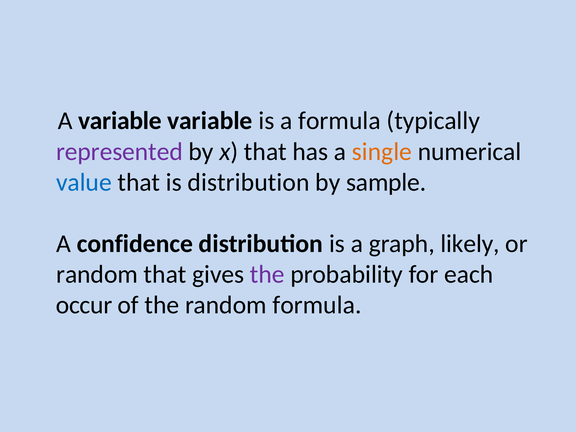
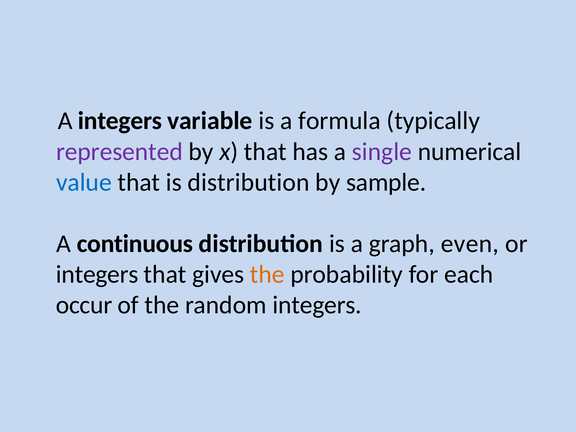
A variable: variable -> integers
single colour: orange -> purple
confidence: confidence -> continuous
likely: likely -> even
random at (97, 274): random -> integers
the at (267, 274) colour: purple -> orange
random formula: formula -> integers
